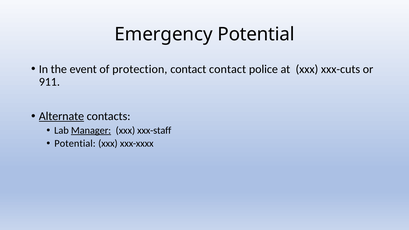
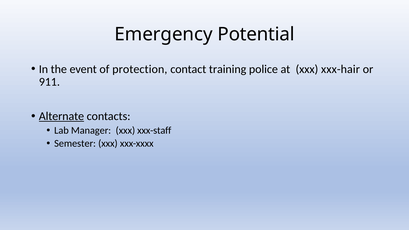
contact contact: contact -> training
xxx-cuts: xxx-cuts -> xxx-hair
Manager underline: present -> none
Potential at (75, 144): Potential -> Semester
